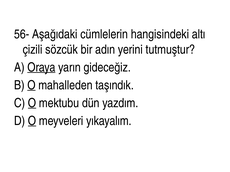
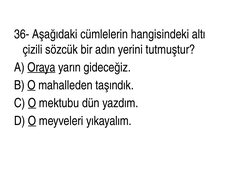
56-: 56- -> 36-
